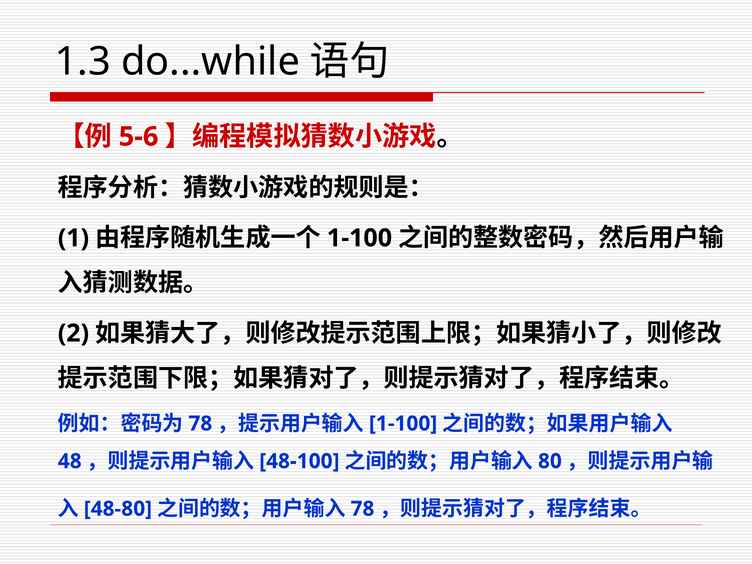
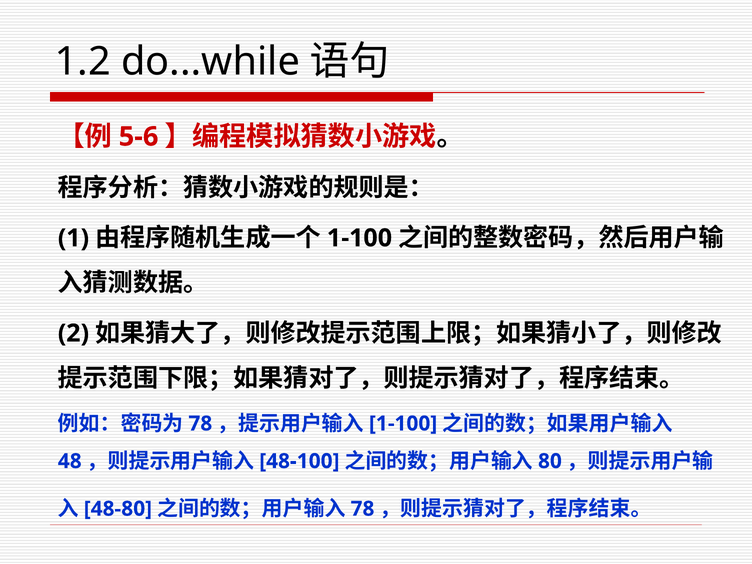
1.3: 1.3 -> 1.2
